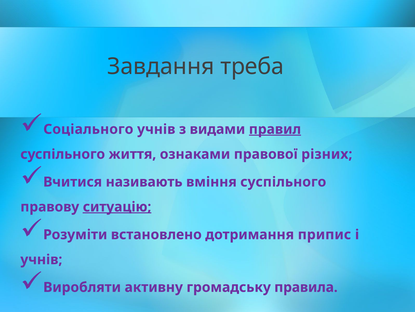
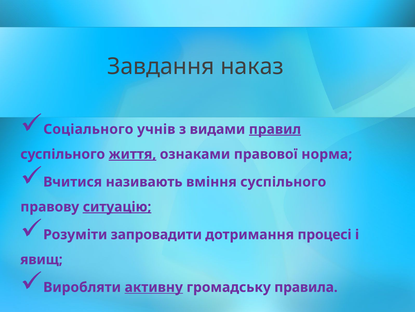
треба: треба -> наказ
життя underline: none -> present
різних: різних -> норма
встановлено: встановлено -> запровадити
припис: припис -> процесі
учнів at (41, 259): учнів -> явищ
активну underline: none -> present
